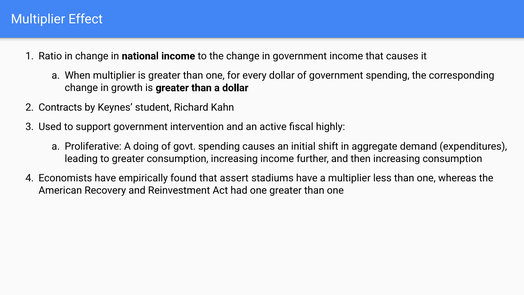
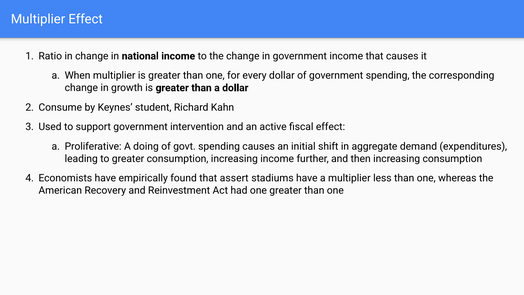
Contracts: Contracts -> Consume
fiscal highly: highly -> effect
